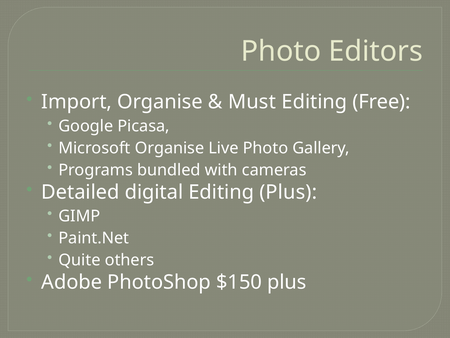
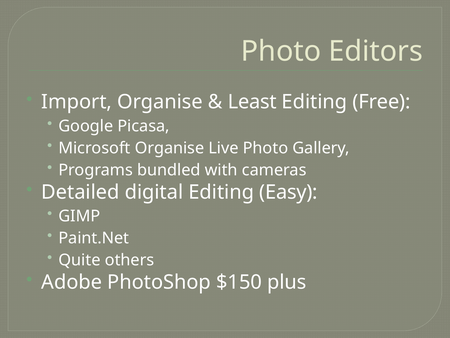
Must: Must -> Least
Editing Plus: Plus -> Easy
